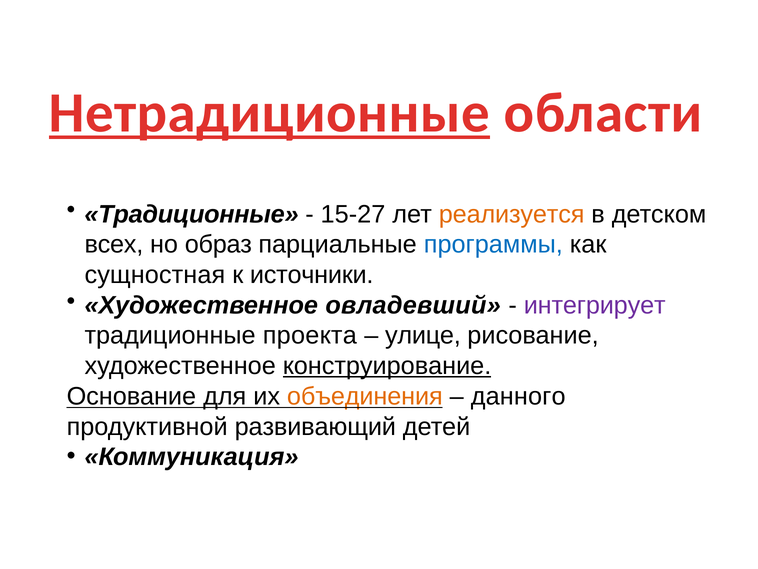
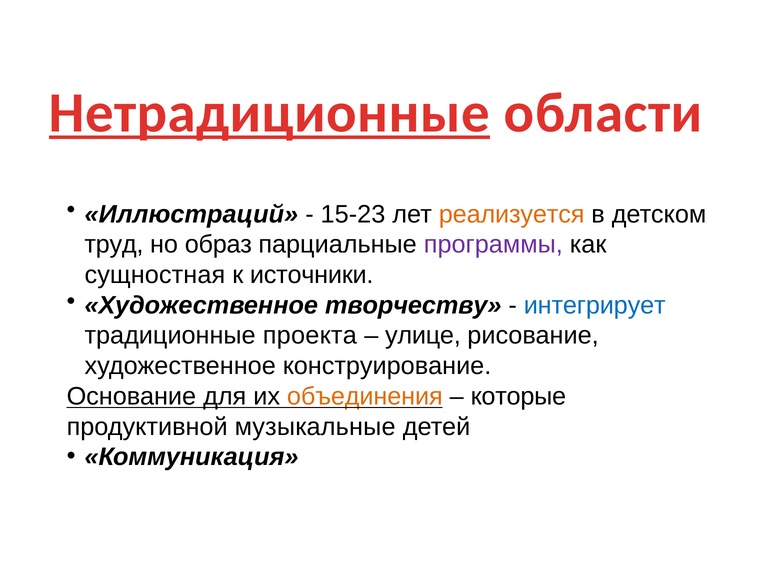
Традиционные at (192, 214): Традиционные -> Иллюстраций
15-27: 15-27 -> 15-23
всех: всех -> труд
программы colour: blue -> purple
овладевший: овладевший -> творчеству
интегрирует colour: purple -> blue
конструирование underline: present -> none
данного: данного -> которые
развивающий: развивающий -> музыкальные
